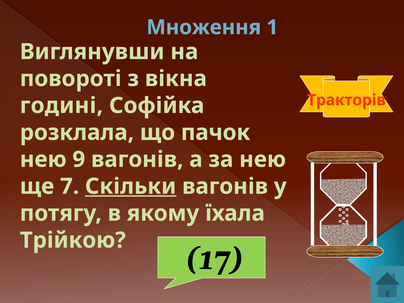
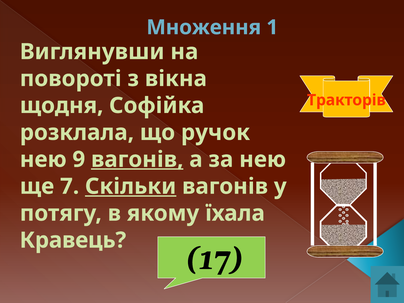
годині: годині -> щодня
пачок: пачок -> ручок
вагонів at (137, 159) underline: none -> present
Трійкою: Трійкою -> Кравець
